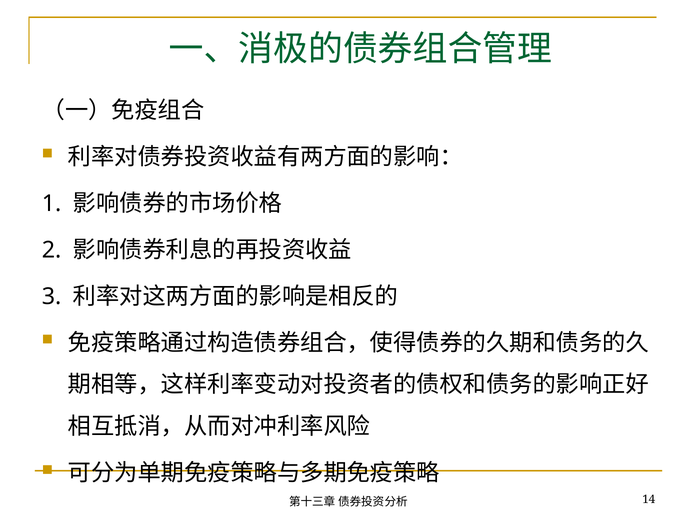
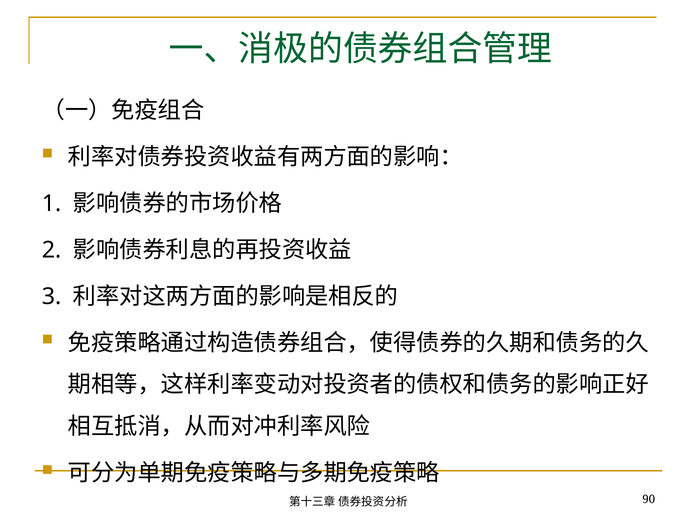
14: 14 -> 90
